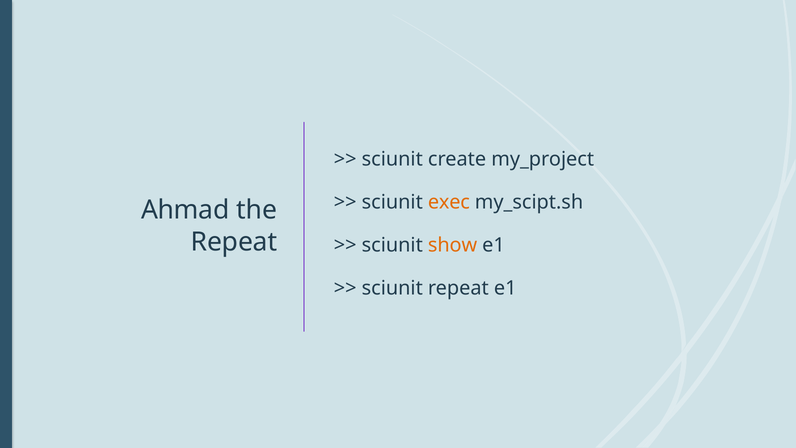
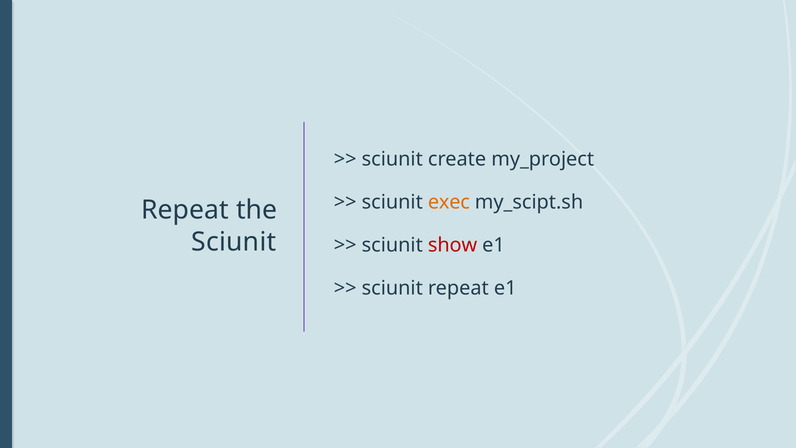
Ahmad at (185, 210): Ahmad -> Repeat
Repeat at (234, 242): Repeat -> Sciunit
show colour: orange -> red
